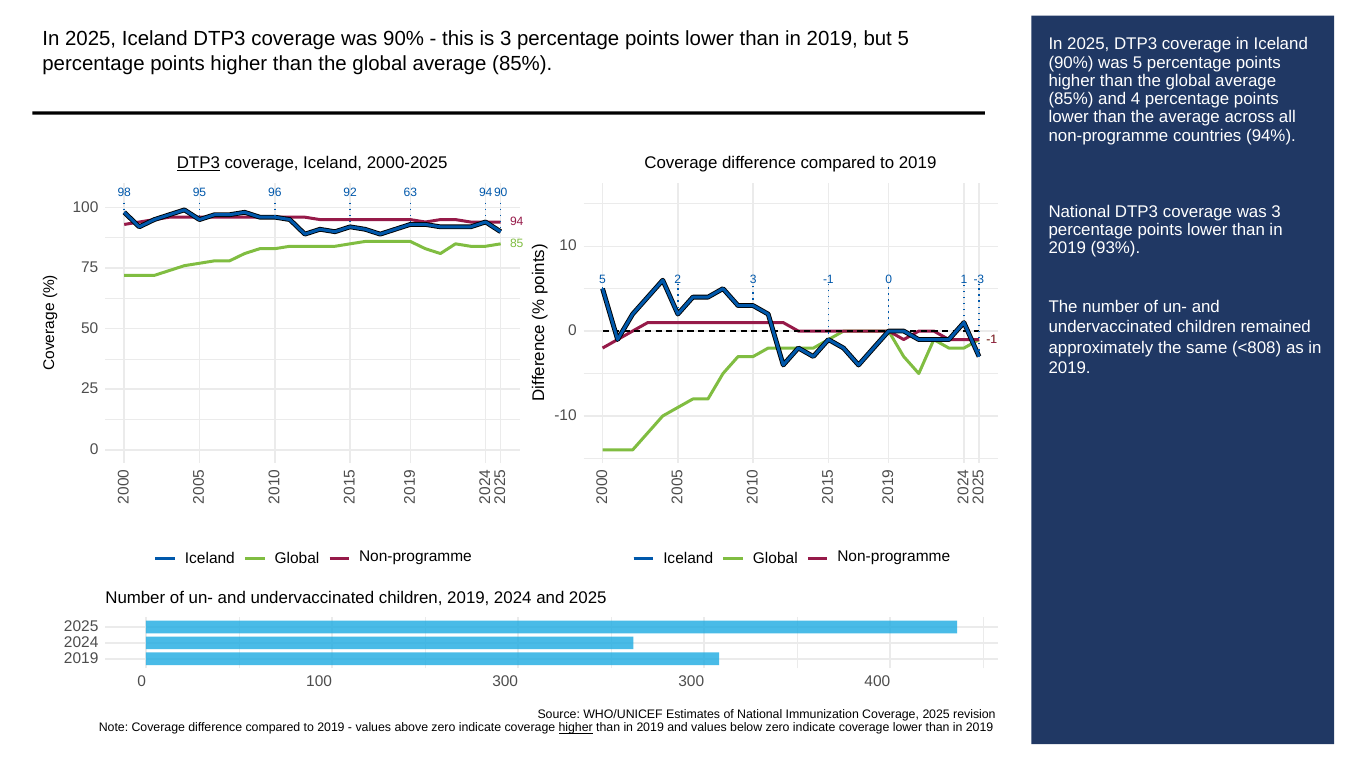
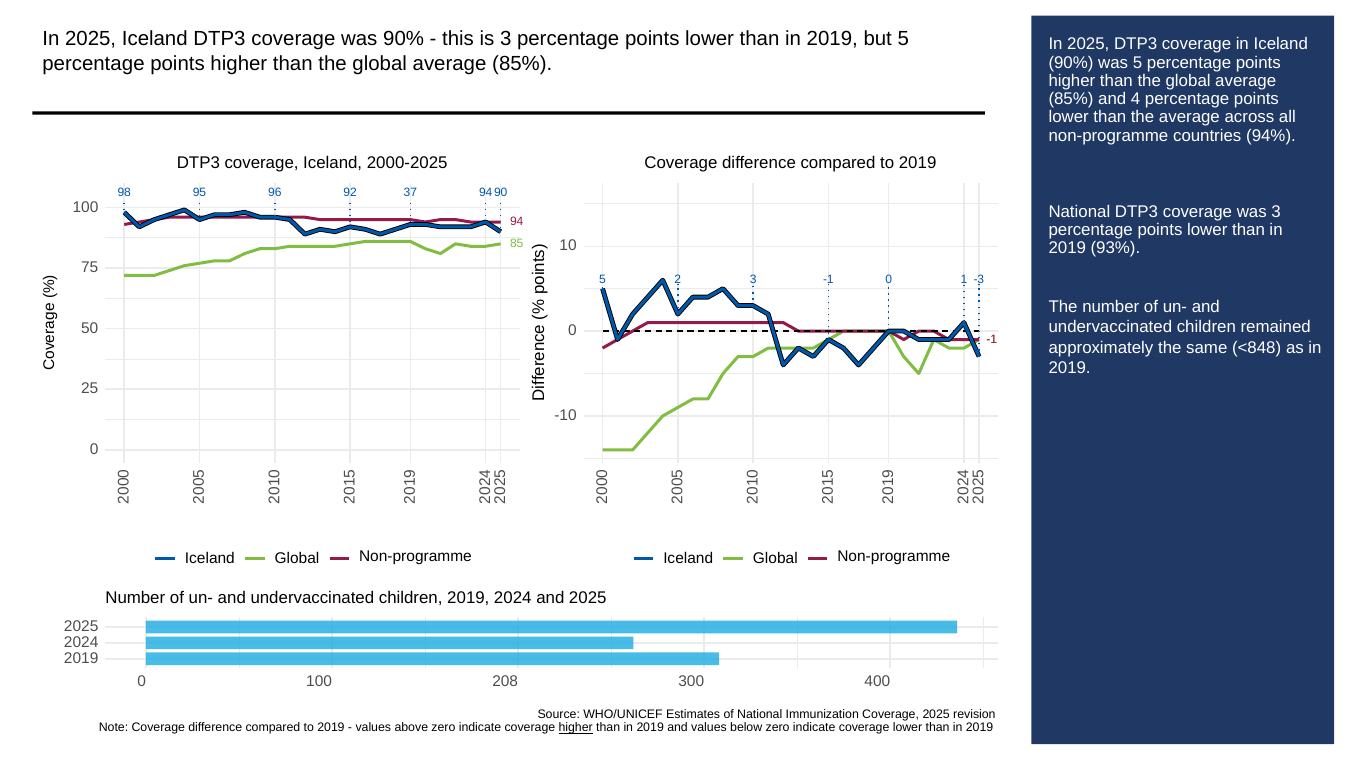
DTP3 at (198, 163) underline: present -> none
63: 63 -> 37
<808: <808 -> <848
100 300: 300 -> 208
